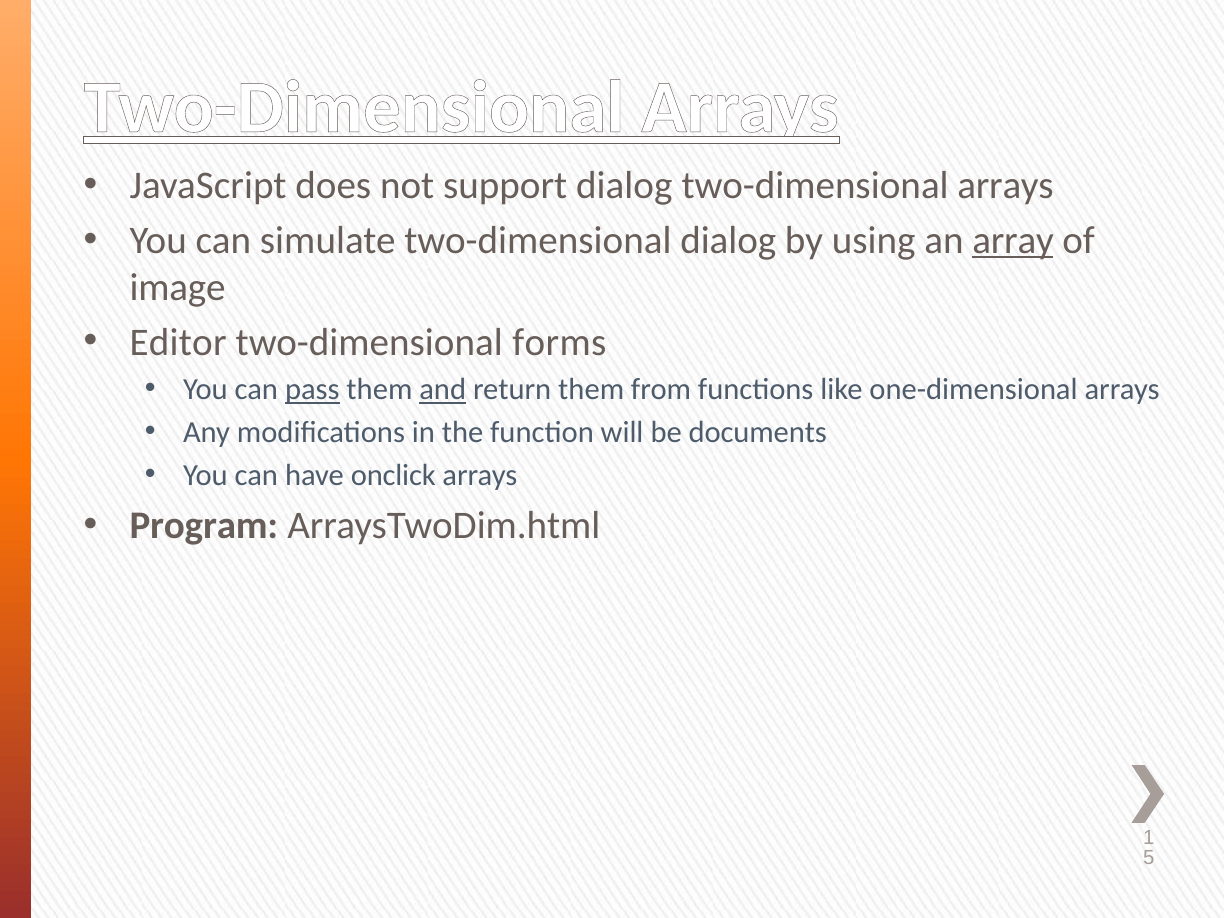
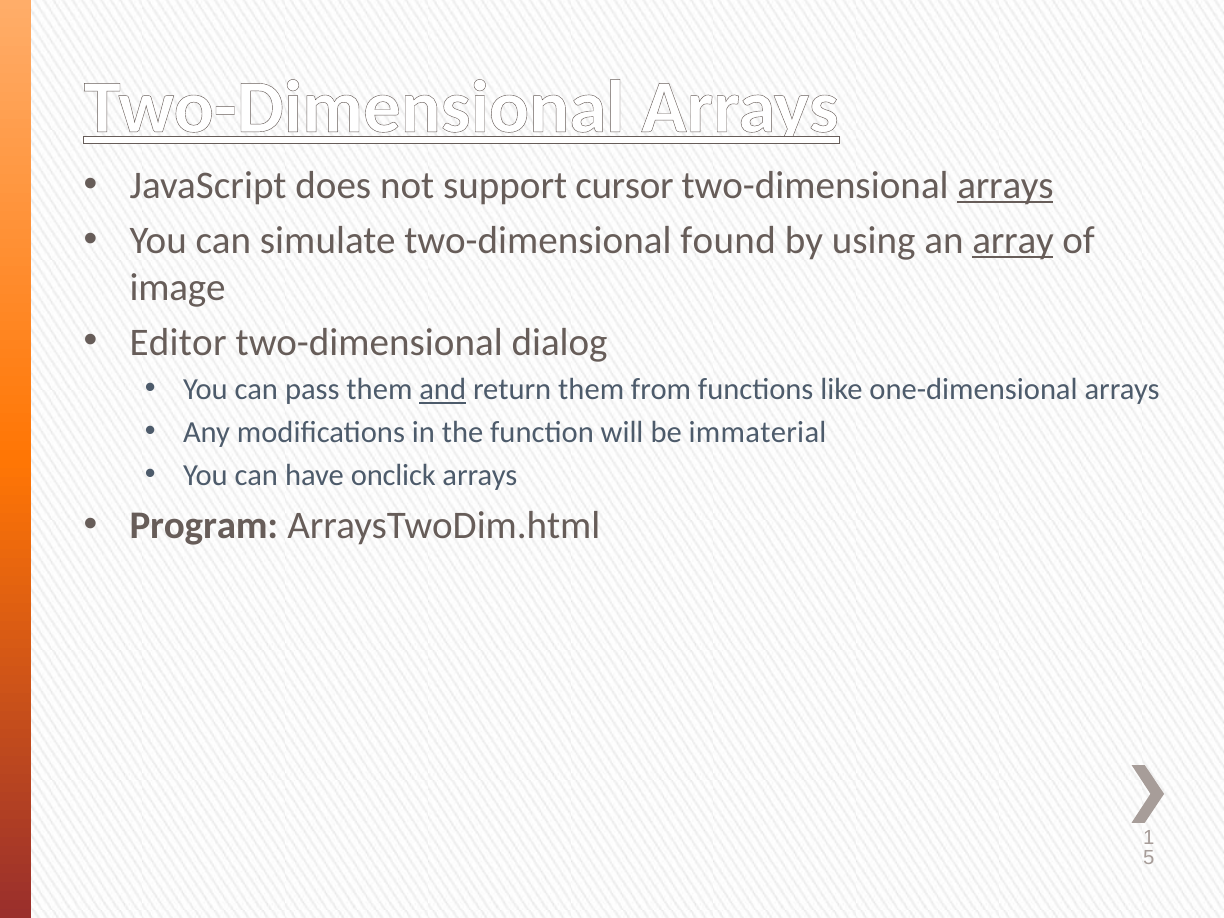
support dialog: dialog -> cursor
arrays at (1006, 185) underline: none -> present
two-dimensional dialog: dialog -> found
forms: forms -> dialog
pass underline: present -> none
documents: documents -> immaterial
